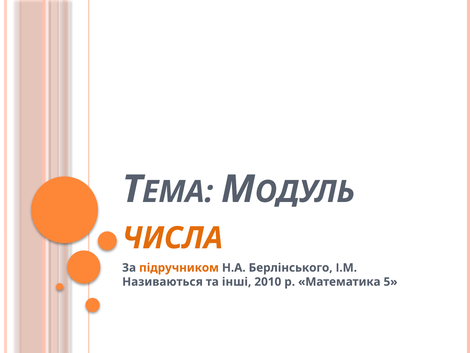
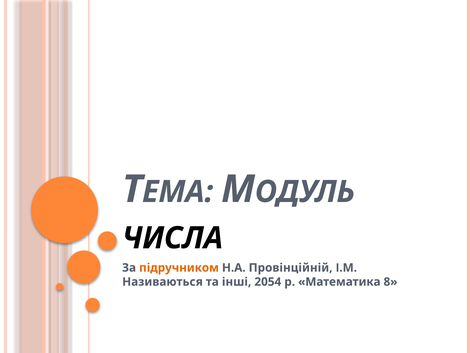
ЧИСЛА colour: orange -> black
Берлінського: Берлінського -> Провінційній
2010: 2010 -> 2054
5: 5 -> 8
